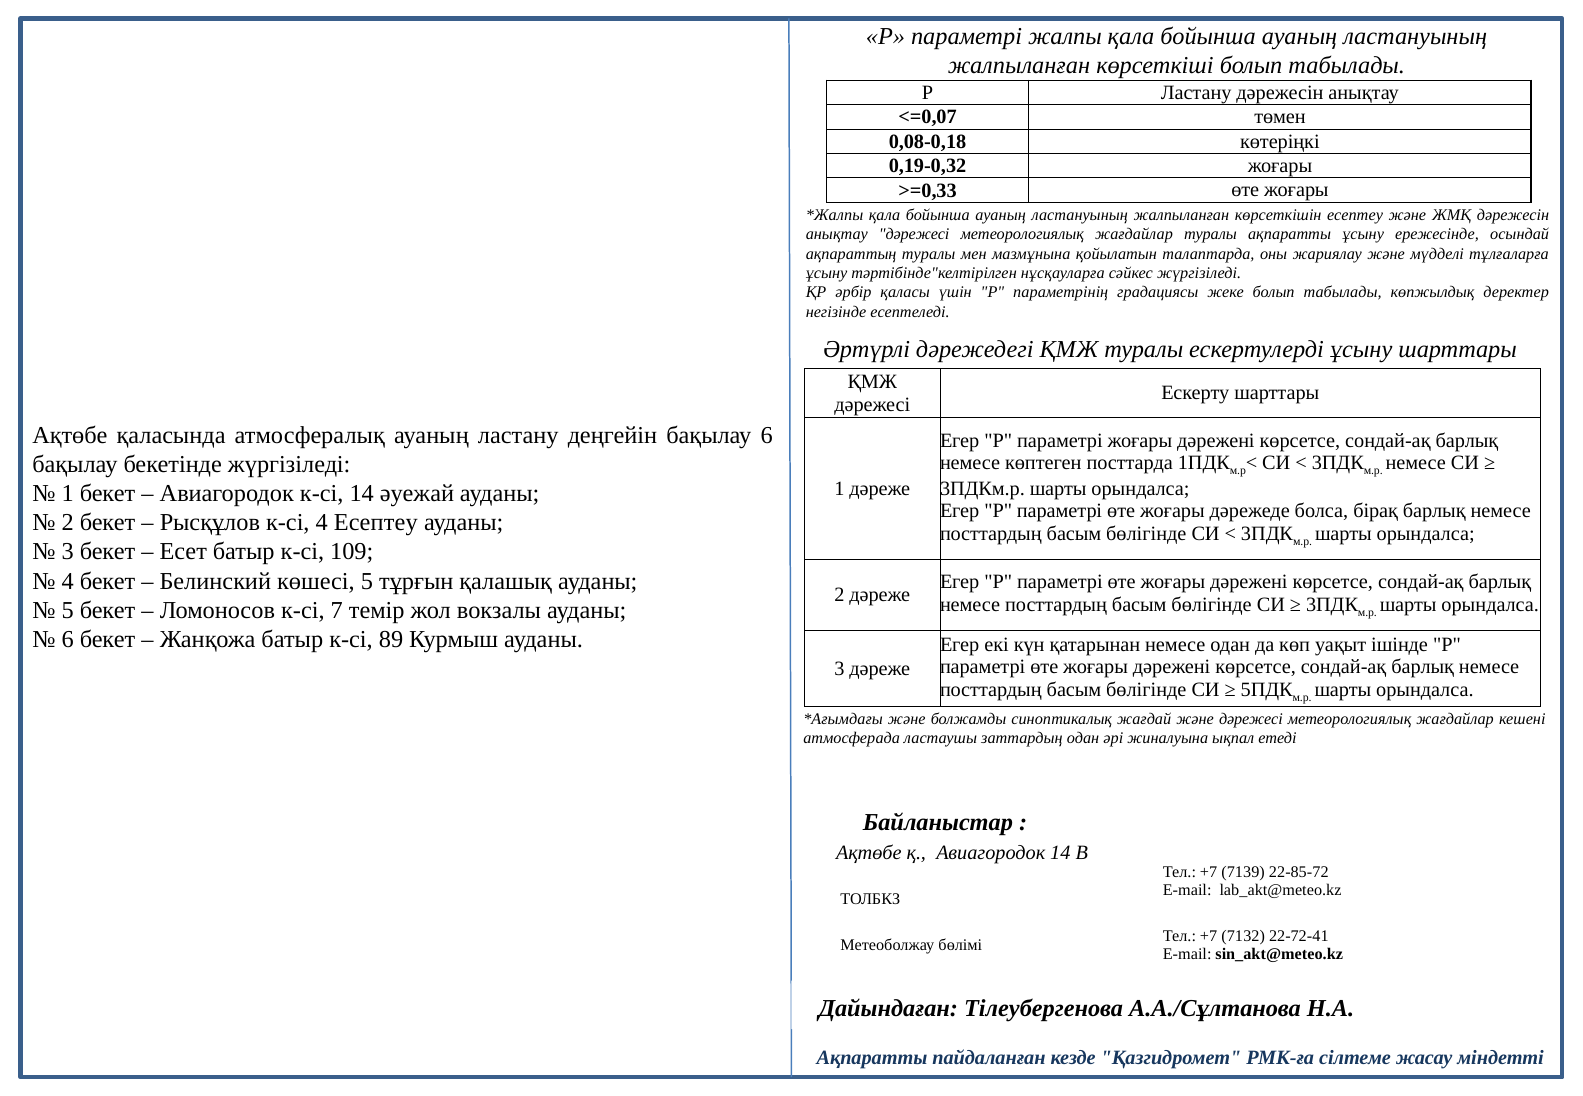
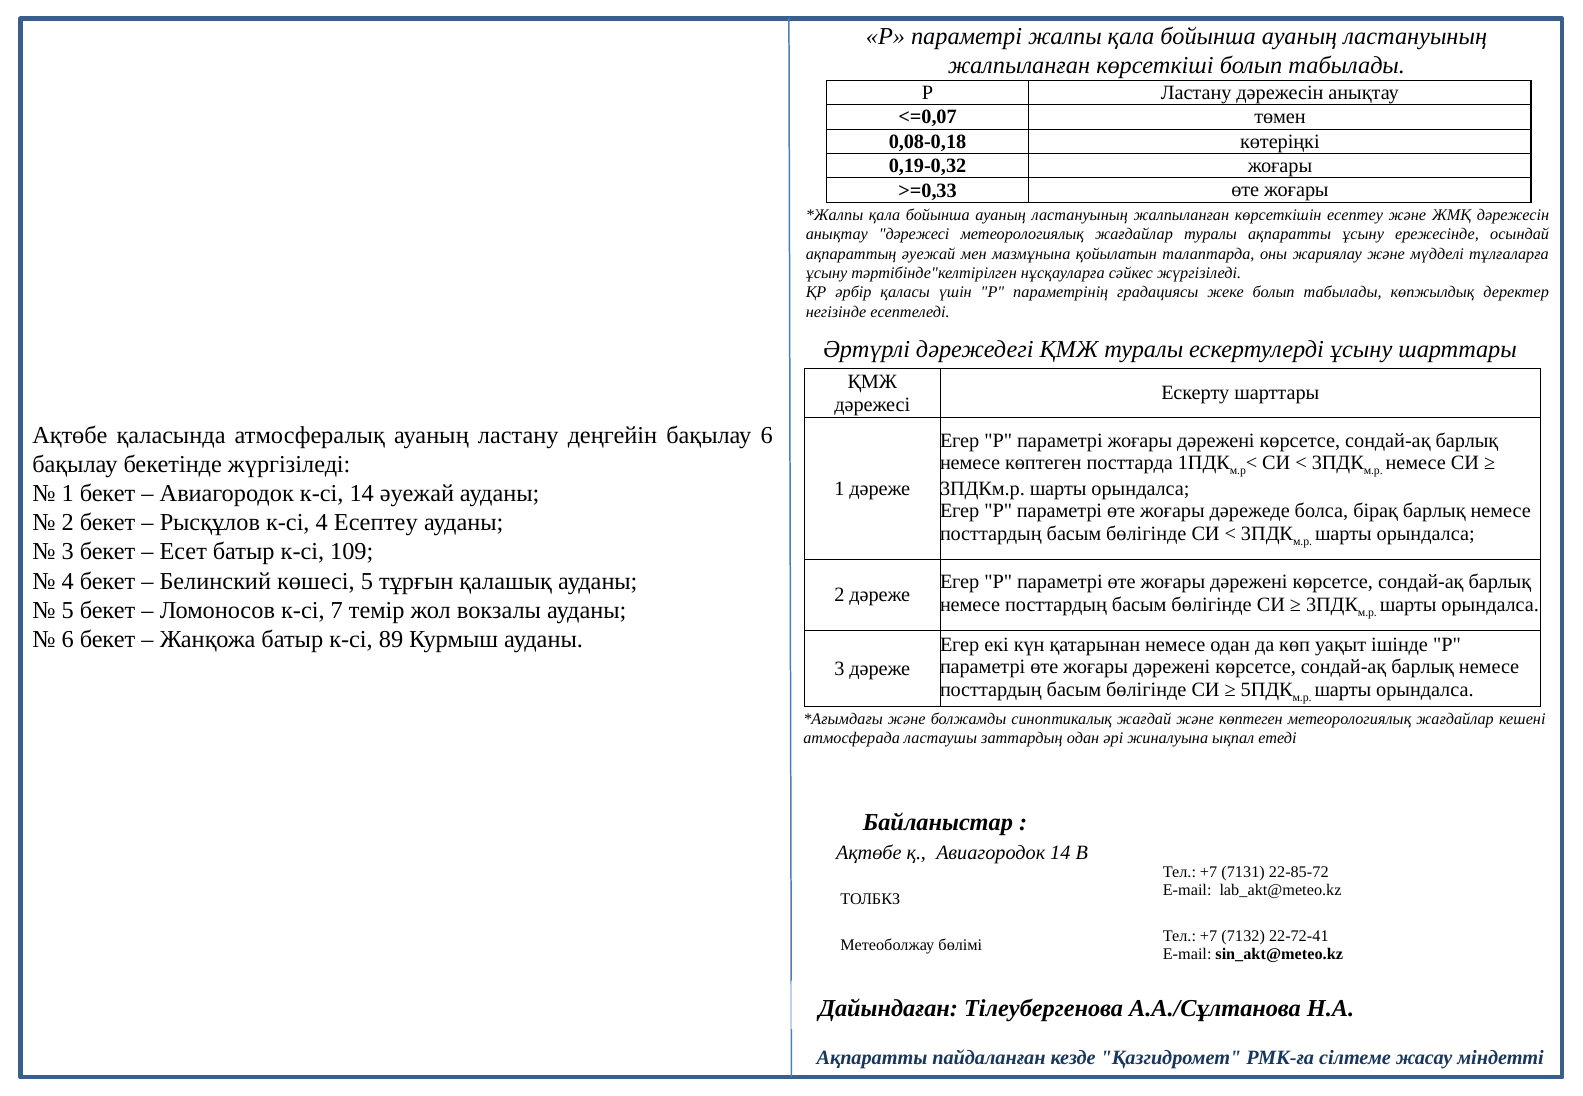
ақпараттың туралы: туралы -> әуежай
және дәрежесі: дәрежесі -> көптеген
7139: 7139 -> 7131
